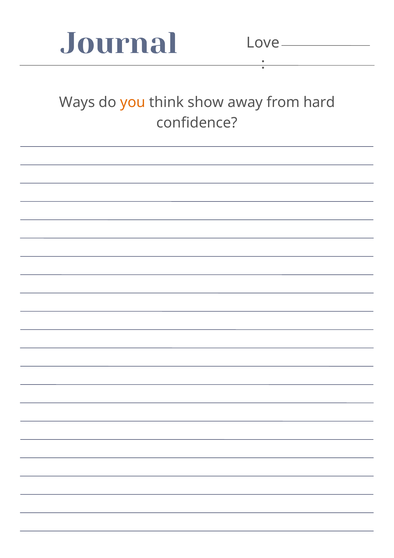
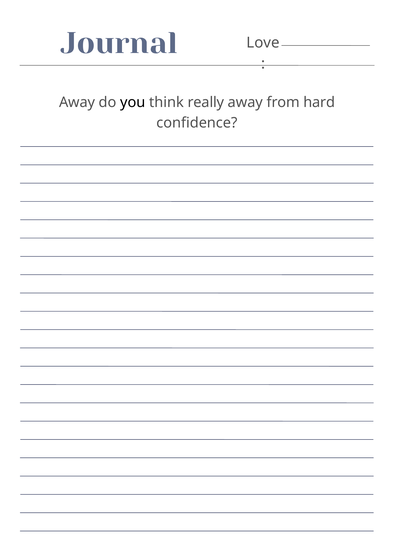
Ways at (77, 102): Ways -> Away
you colour: orange -> black
show: show -> really
